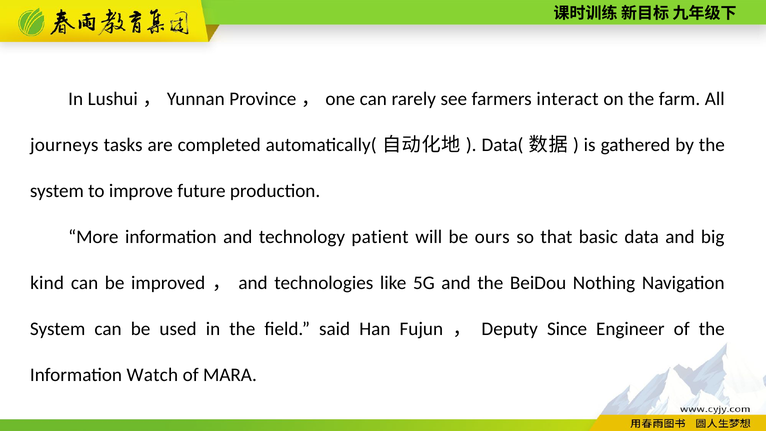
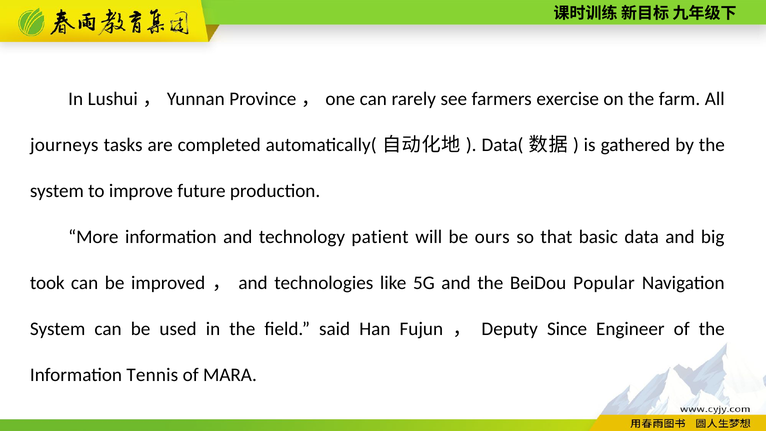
interact: interact -> exercise
kind: kind -> took
Nothing: Nothing -> Popular
Watch: Watch -> Tennis
